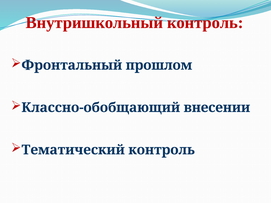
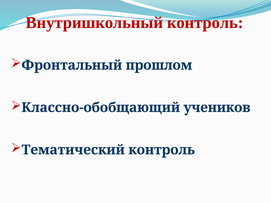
внесении: внесении -> учеников
